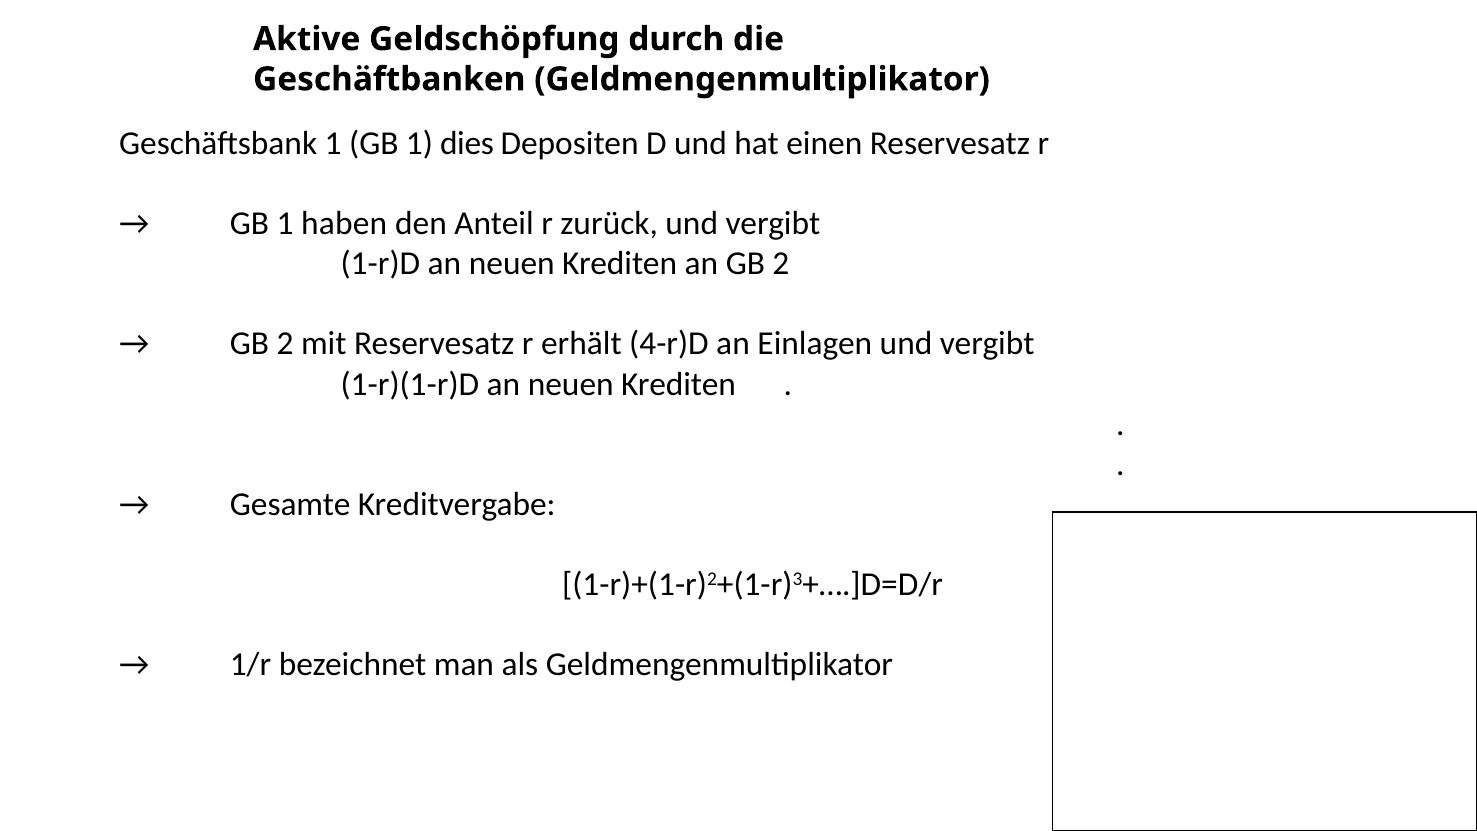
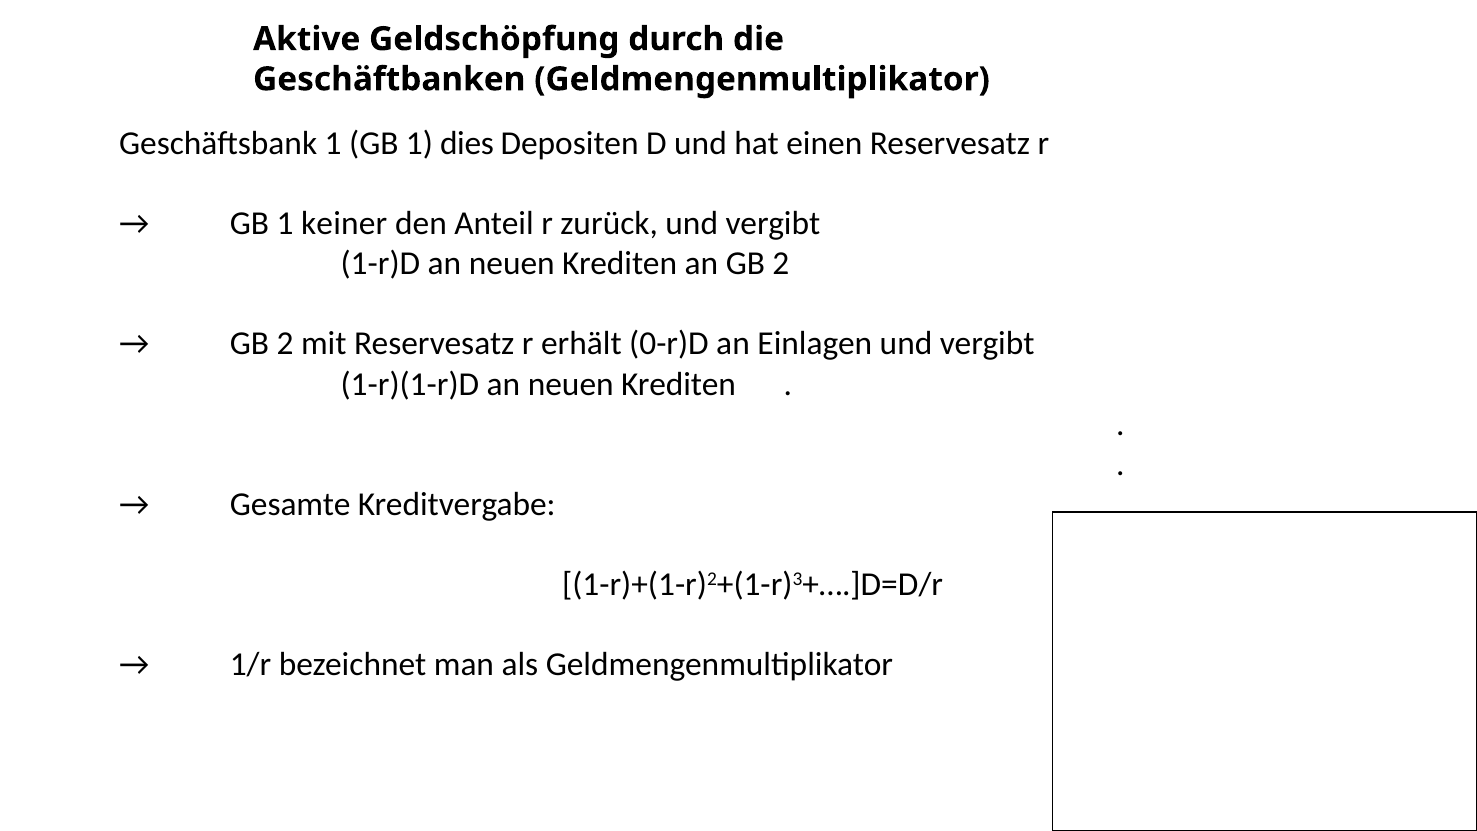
haben: haben -> keiner
4-r)D: 4-r)D -> 0-r)D
